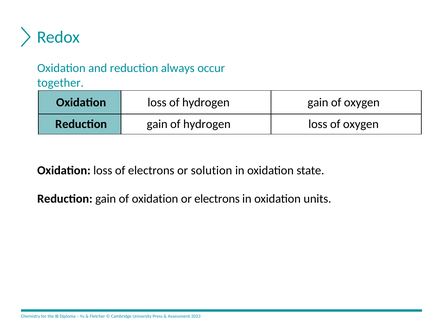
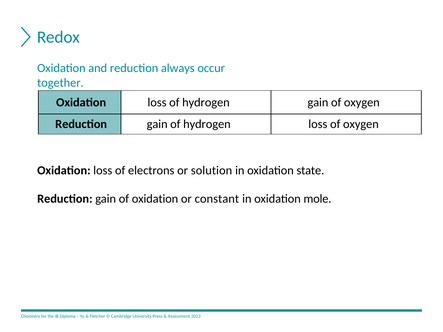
or electrons: electrons -> constant
units: units -> mole
